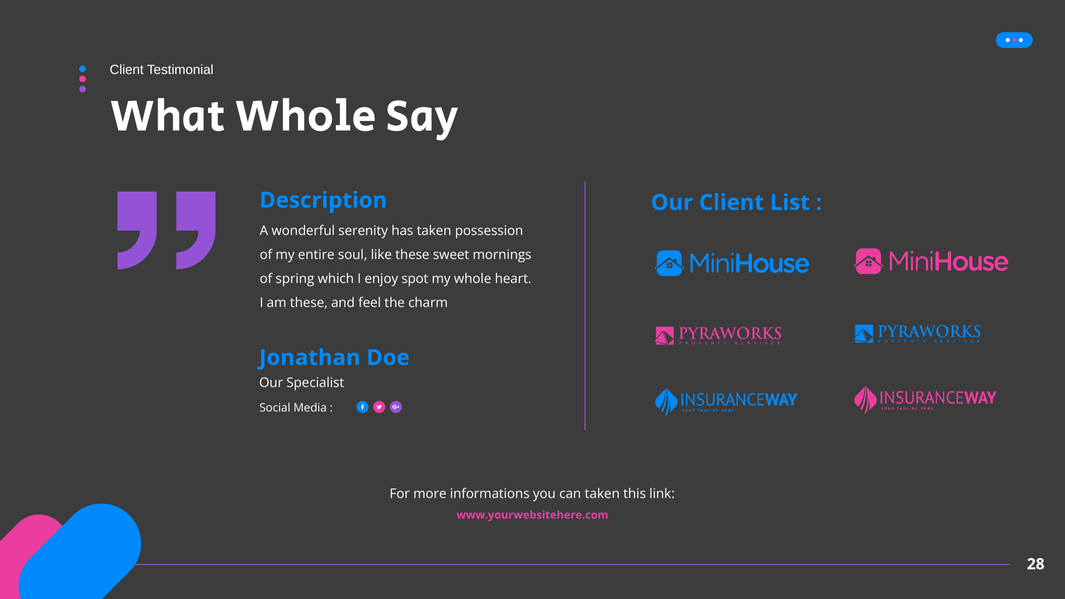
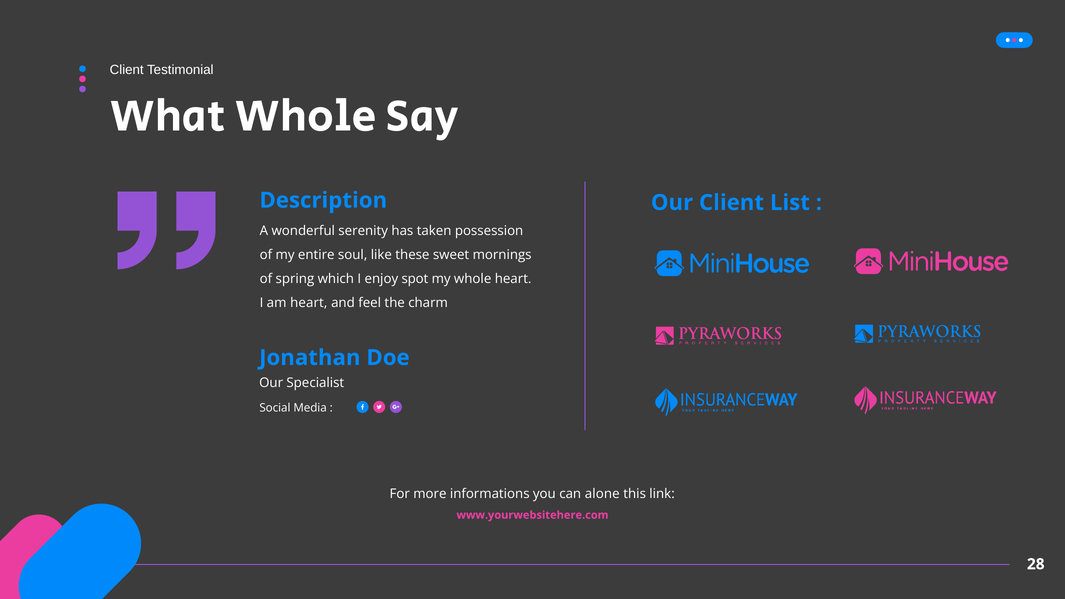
am these: these -> heart
can taken: taken -> alone
